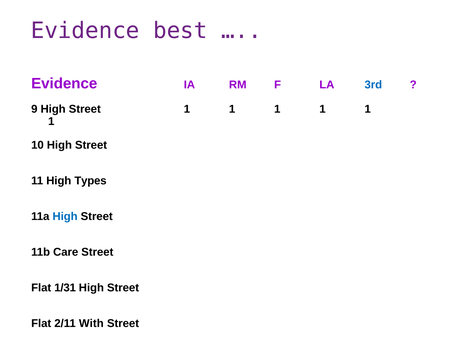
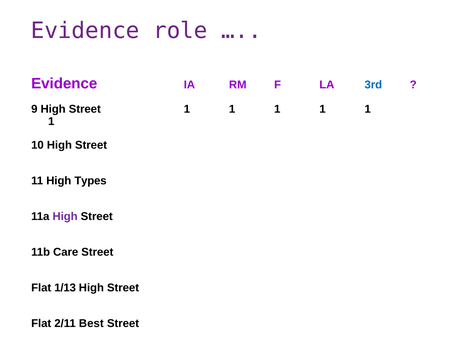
best: best -> role
High at (65, 216) colour: blue -> purple
1/31: 1/31 -> 1/13
With: With -> Best
